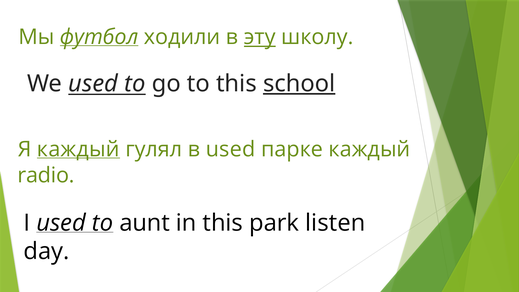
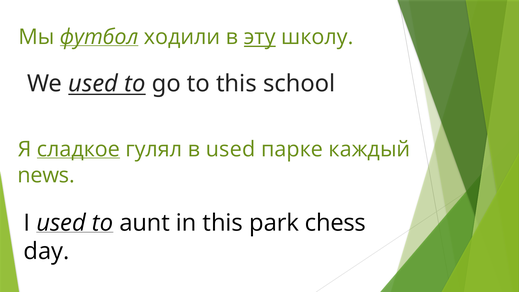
school underline: present -> none
Я каждый: каждый -> сладкое
radio: radio -> news
listen: listen -> chess
